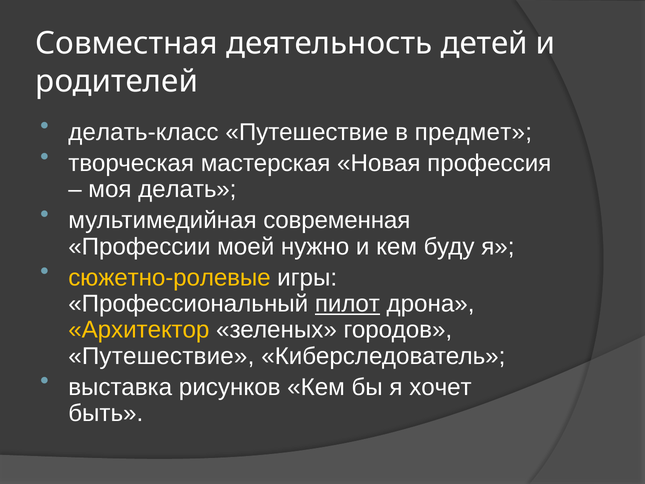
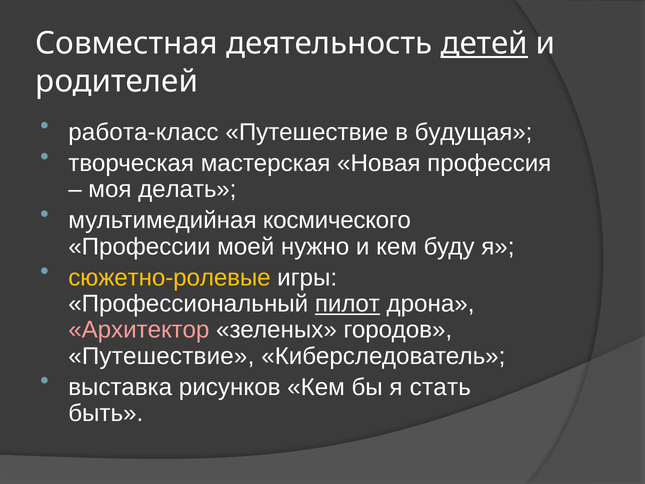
детей underline: none -> present
делать-класс: делать-класс -> работа-класс
предмет: предмет -> будущая
современная: современная -> космического
Архитектор colour: yellow -> pink
хочет: хочет -> стать
